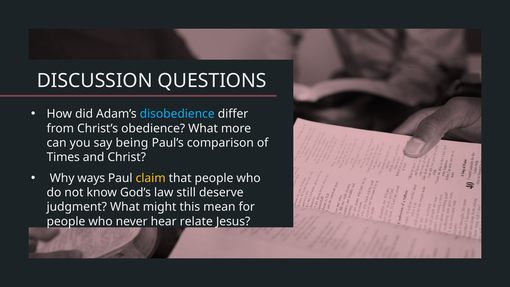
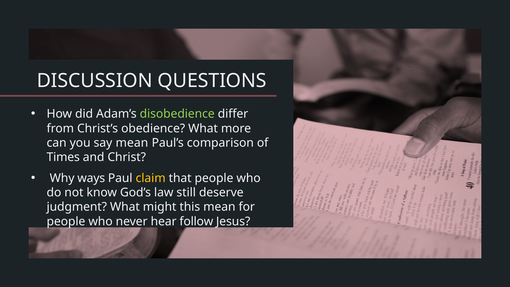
disobedience colour: light blue -> light green
say being: being -> mean
relate: relate -> follow
